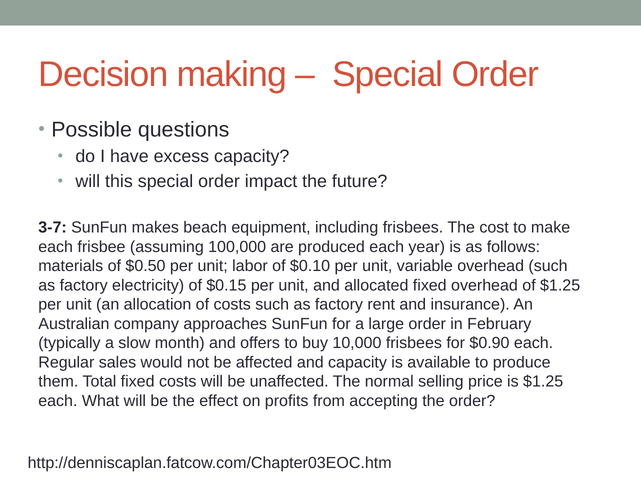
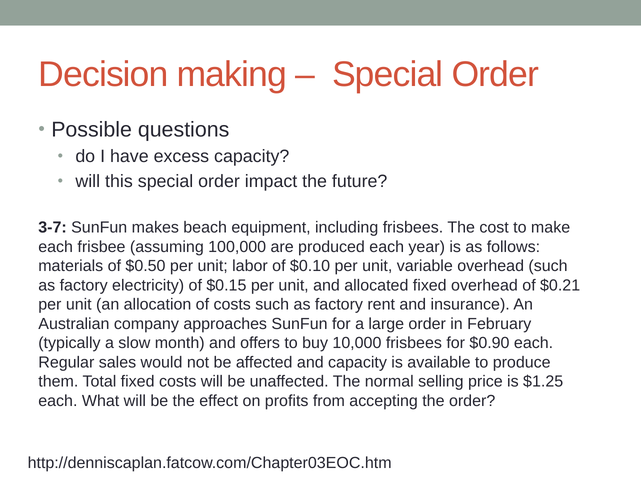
of $1.25: $1.25 -> $0.21
